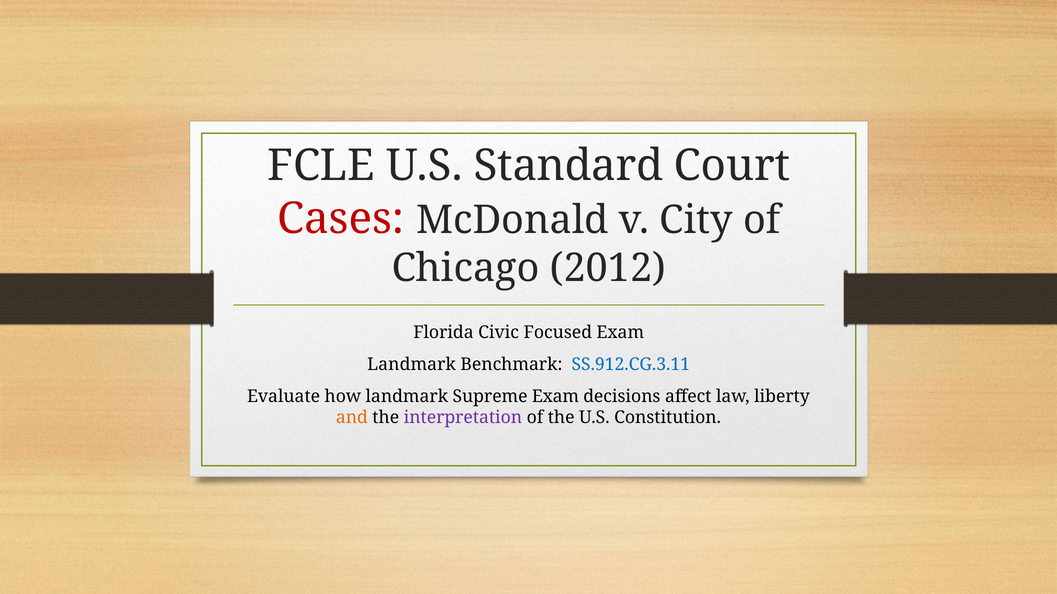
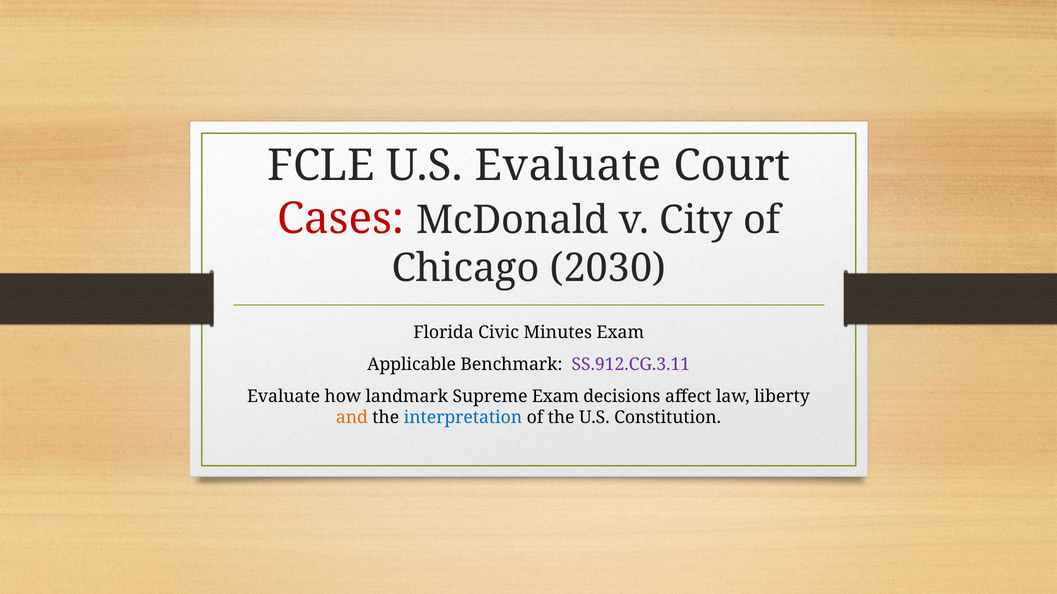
U.S Standard: Standard -> Evaluate
2012: 2012 -> 2030
Focused: Focused -> Minutes
Landmark at (412, 365): Landmark -> Applicable
SS.912.CG.3.11 colour: blue -> purple
interpretation colour: purple -> blue
